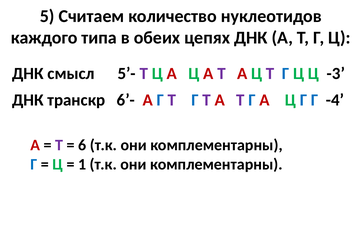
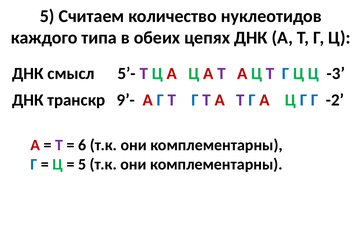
6’-: 6’- -> 9’-
-4: -4 -> -2
1 at (82, 164): 1 -> 5
